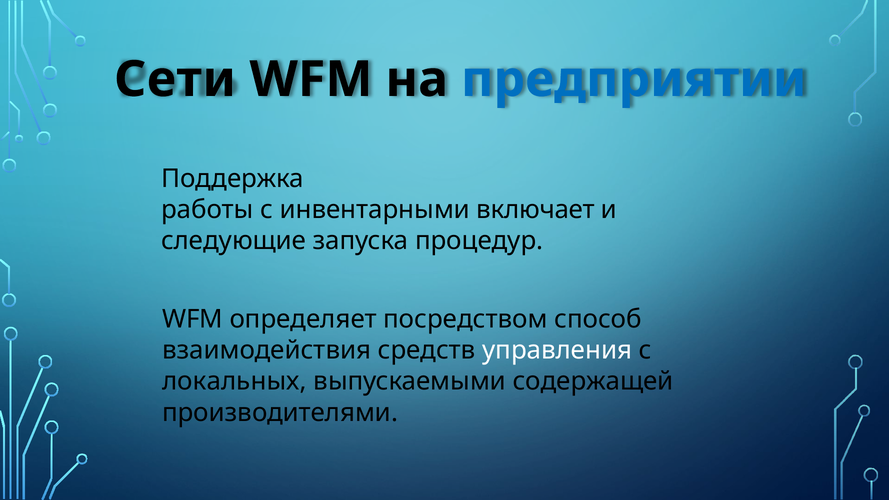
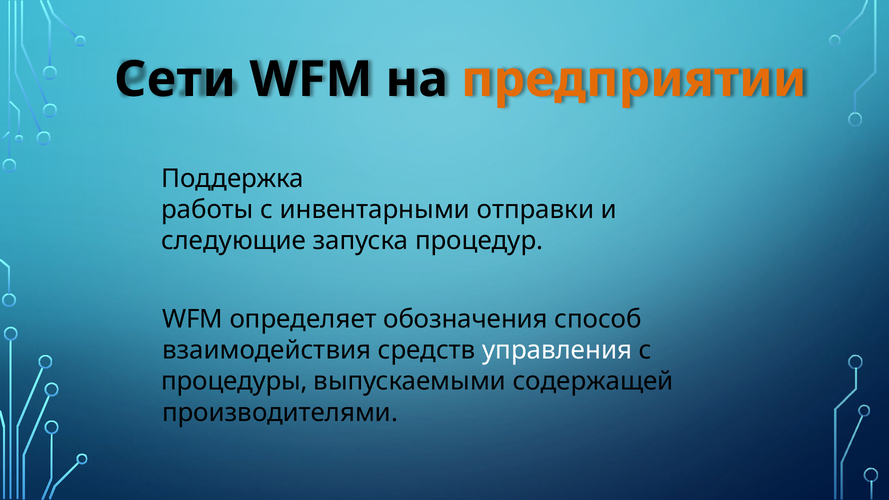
предприятии colour: blue -> orange
включает: включает -> отправки
посредством: посредством -> обозначения
локальных: локальных -> процедуры
